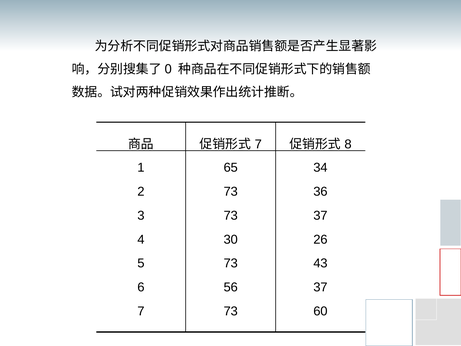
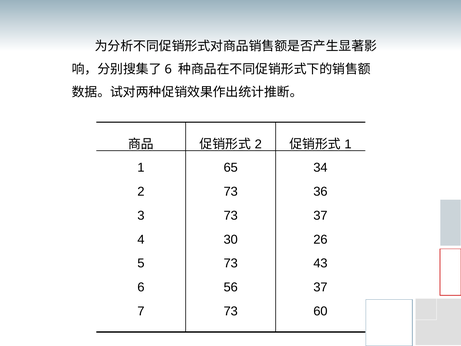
0 at (168, 69): 0 -> 6
7 at (258, 144): 7 -> 2
8 at (348, 144): 8 -> 1
